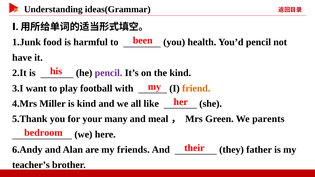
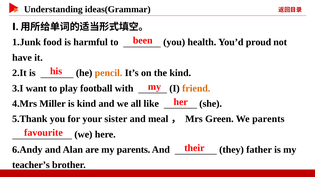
You’d pencil: pencil -> proud
pencil at (109, 73) colour: purple -> orange
many: many -> sister
bedroom: bedroom -> favourite
my friends: friends -> parents
